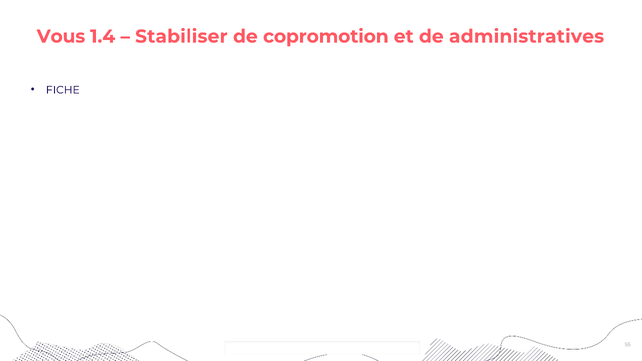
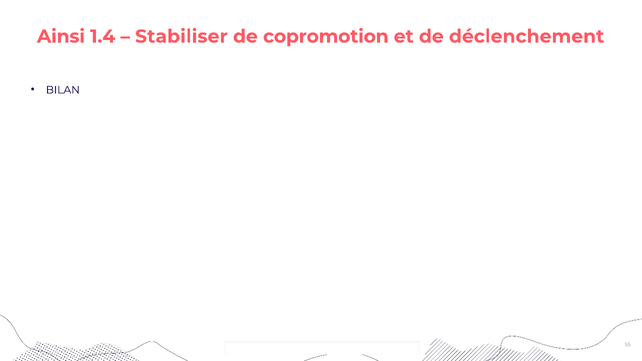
Vous: Vous -> Ainsi
administratives: administratives -> déclenchement
FICHE: FICHE -> BILAN
